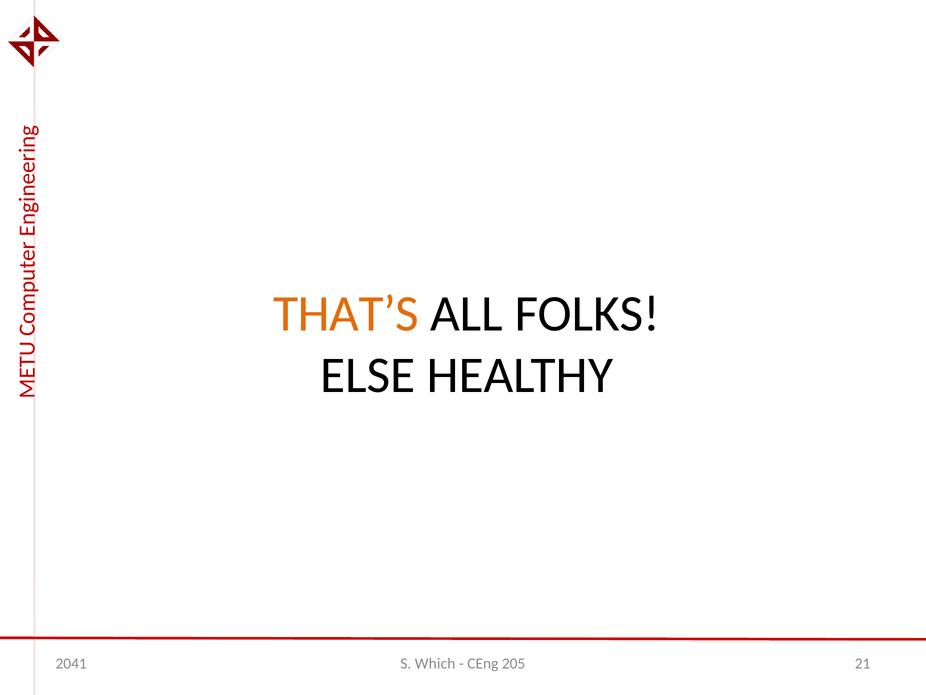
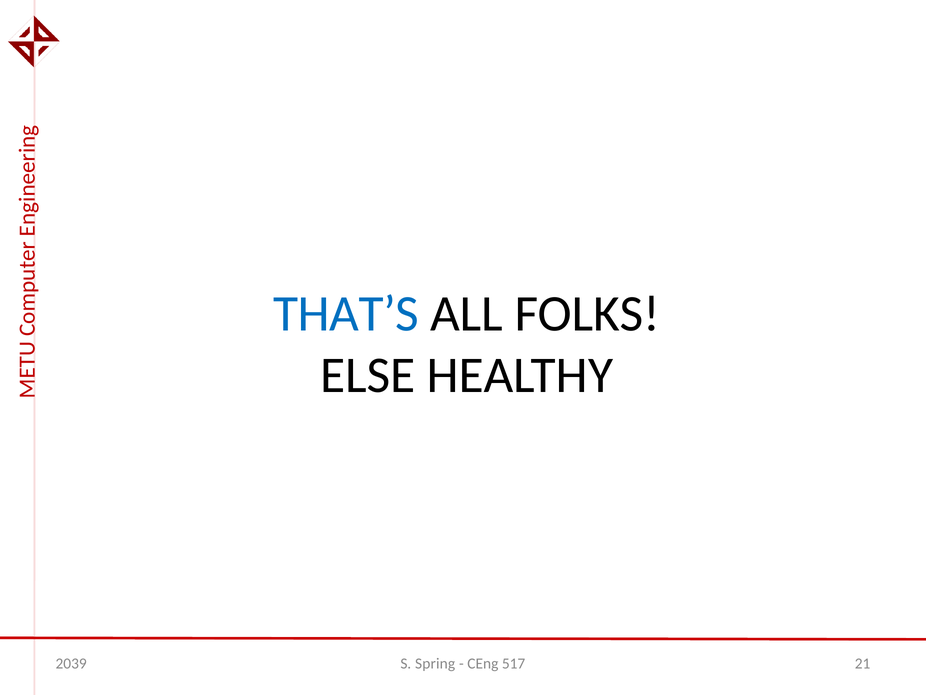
THAT’S colour: orange -> blue
2041: 2041 -> 2039
Which: Which -> Spring
205: 205 -> 517
